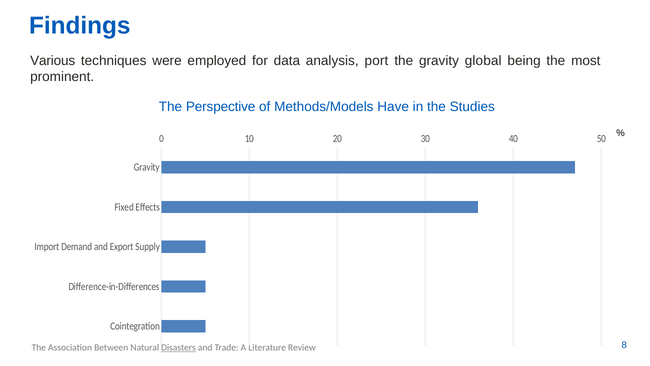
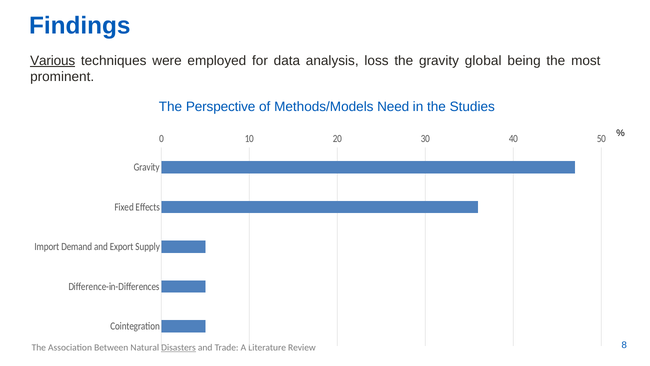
Various underline: none -> present
port: port -> loss
Have: Have -> Need
